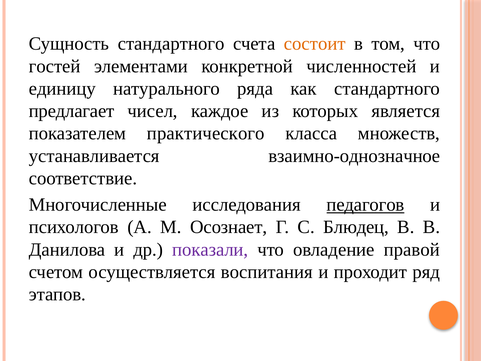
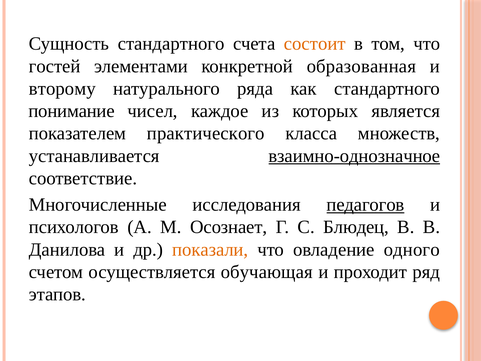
численностей: численностей -> образованная
единицу: единицу -> второму
предлагает: предлагает -> понимание
взаимно-однозначное underline: none -> present
показали colour: purple -> orange
правой: правой -> одного
воспитания: воспитания -> обучающая
